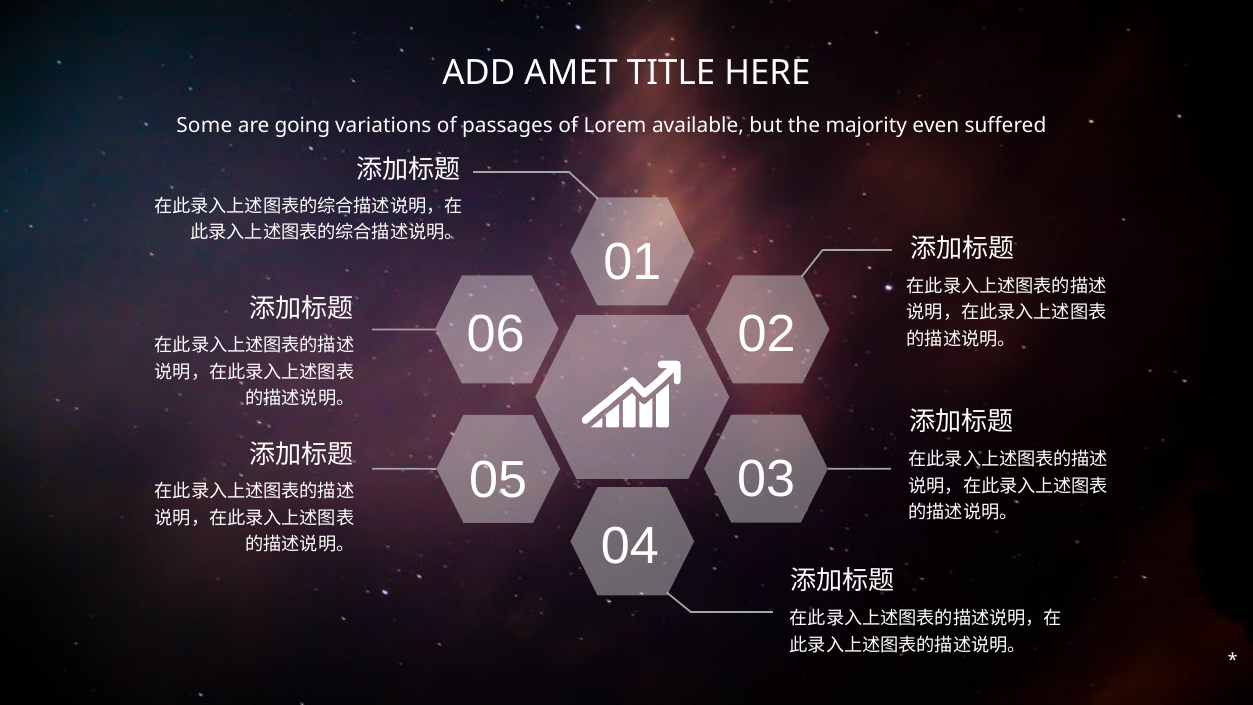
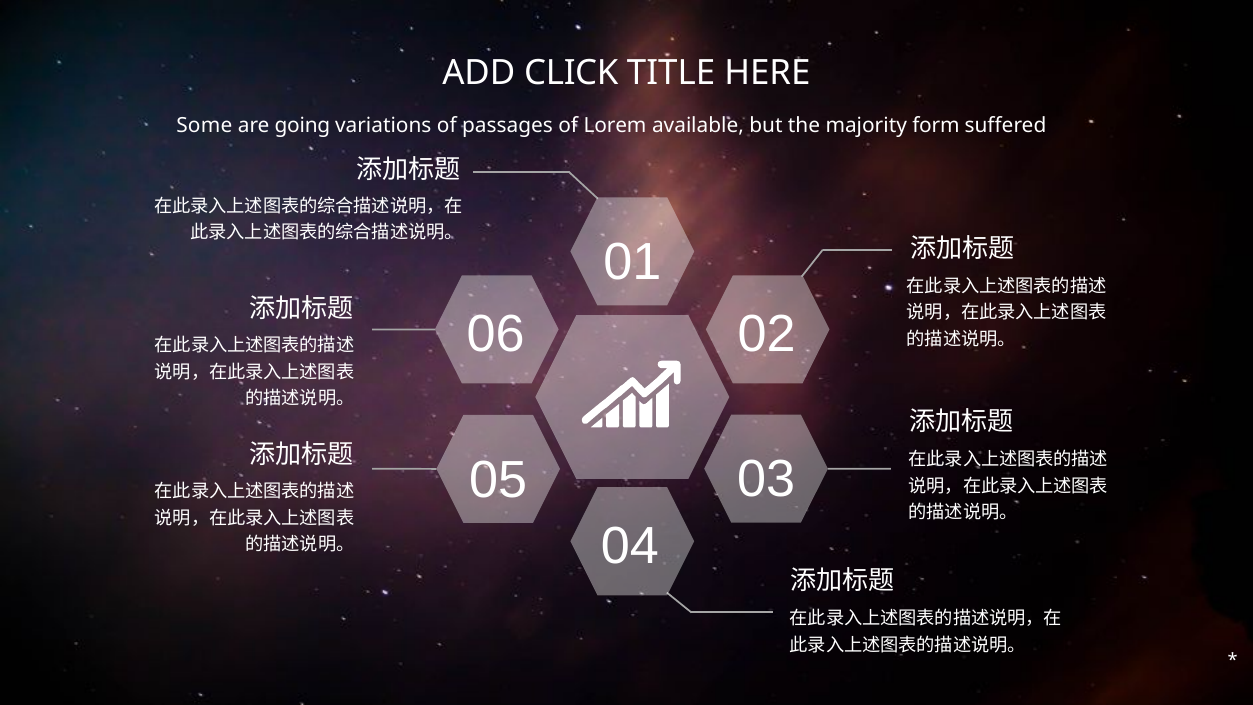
AMET: AMET -> CLICK
even: even -> form
